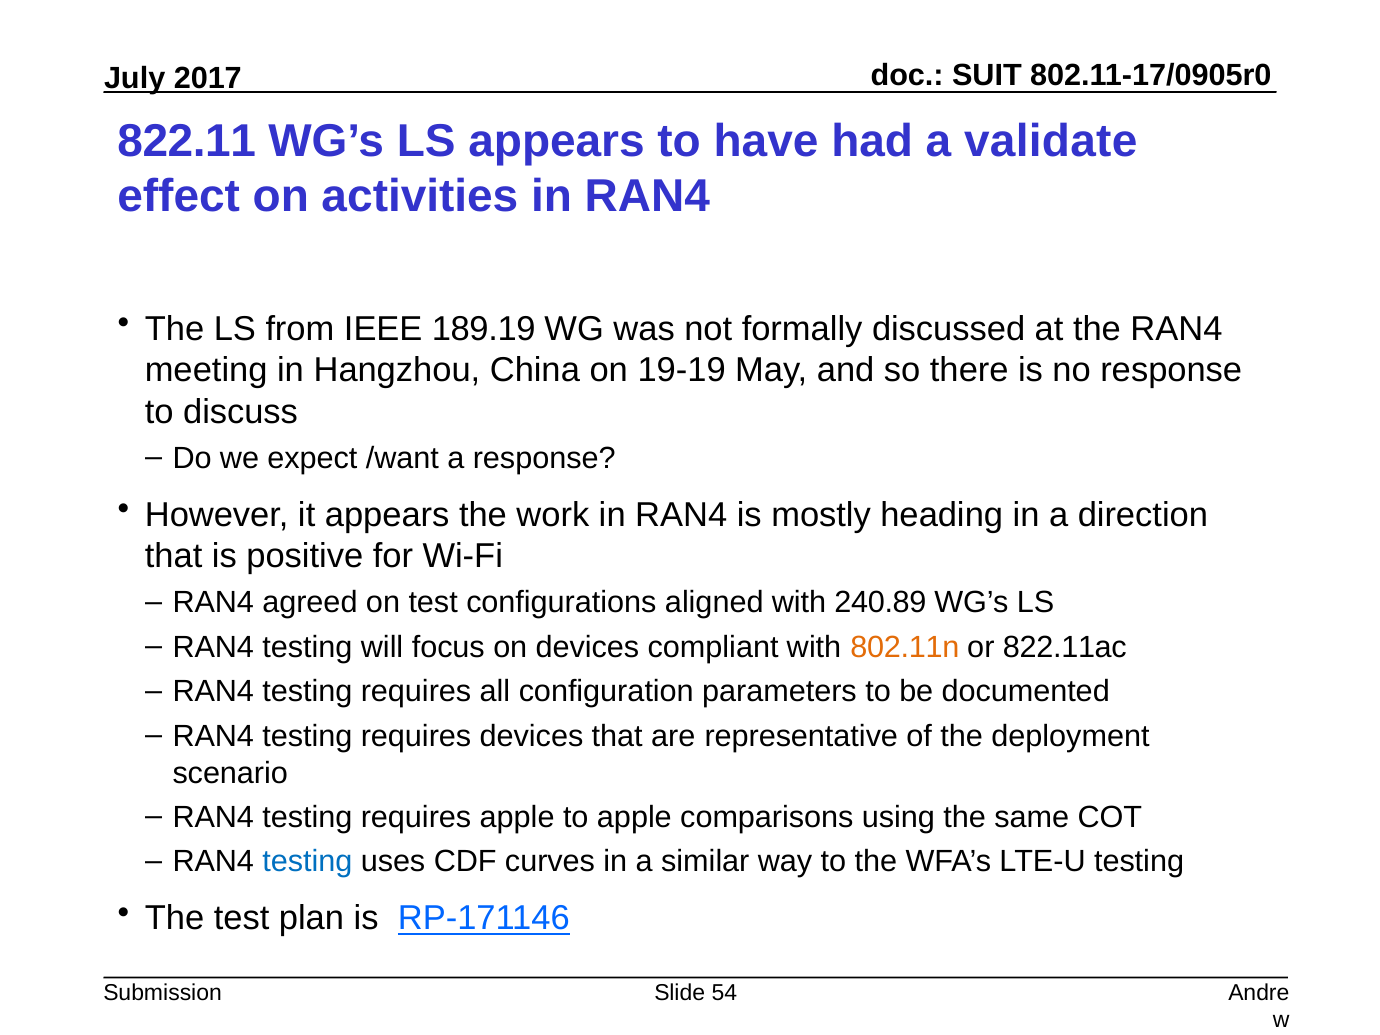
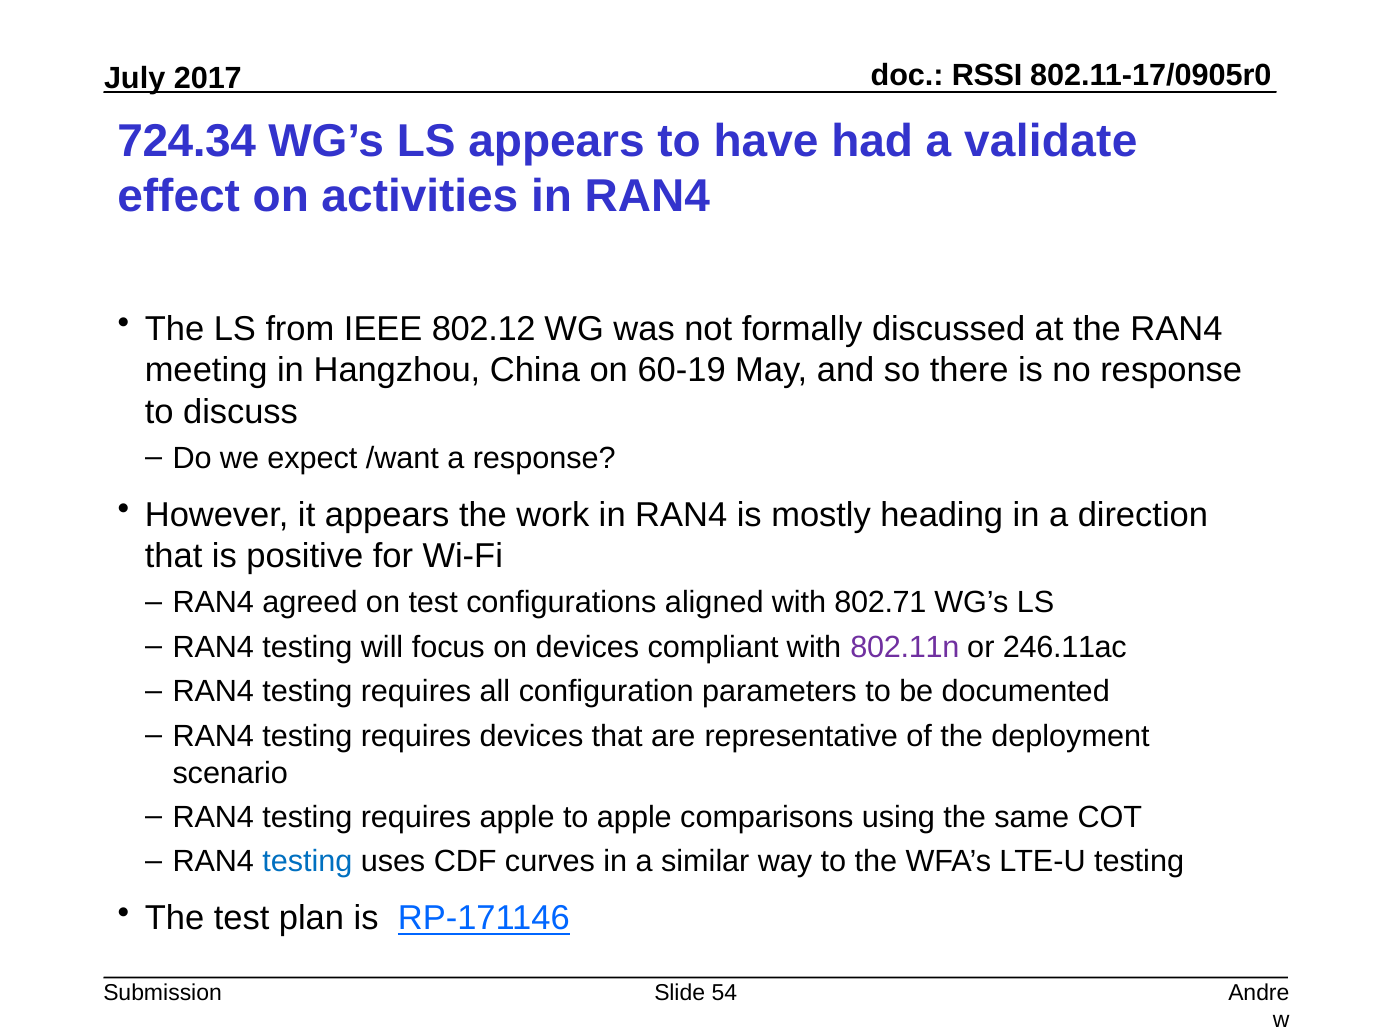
SUIT: SUIT -> RSSI
822.11: 822.11 -> 724.34
189.19: 189.19 -> 802.12
19-19: 19-19 -> 60-19
240.89: 240.89 -> 802.71
802.11n colour: orange -> purple
822.11ac: 822.11ac -> 246.11ac
